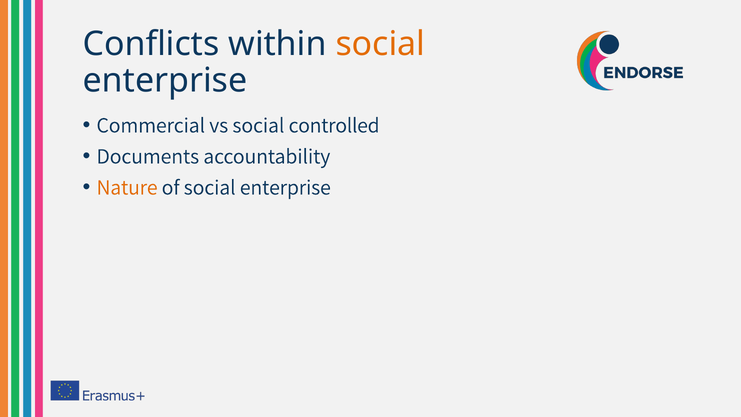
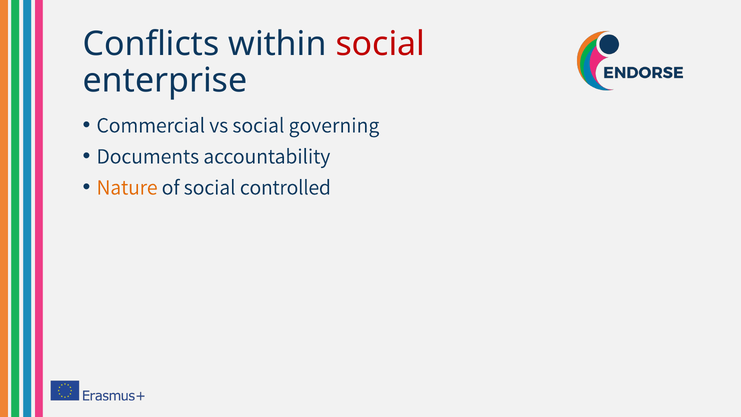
social at (380, 44) colour: orange -> red
controlled: controlled -> governing
of social enterprise: enterprise -> controlled
